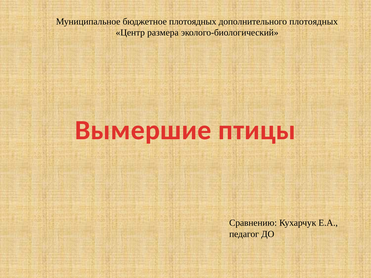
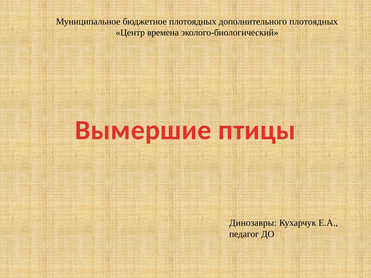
размера: размера -> времена
Сравнению: Сравнению -> Динозавры
